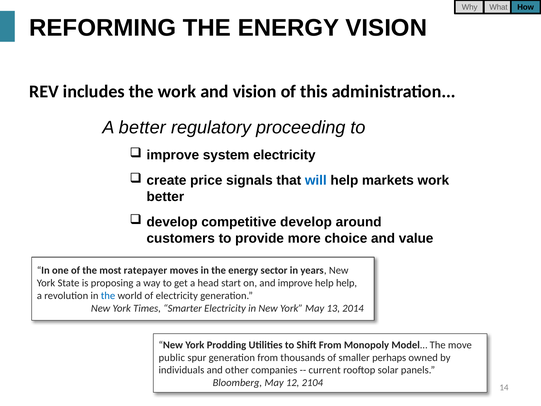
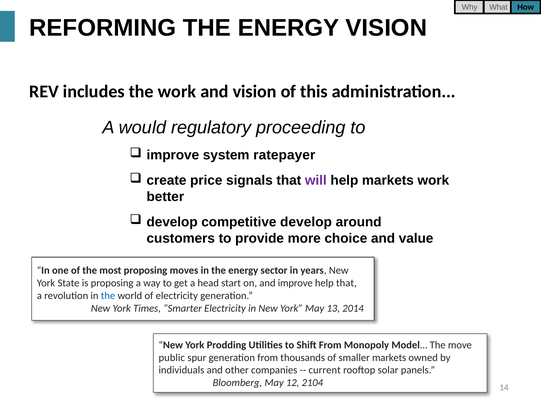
A better: better -> would
system electricity: electricity -> ratepayer
will colour: blue -> purple
most ratepayer: ratepayer -> proposing
help help: help -> that
smaller perhaps: perhaps -> markets
